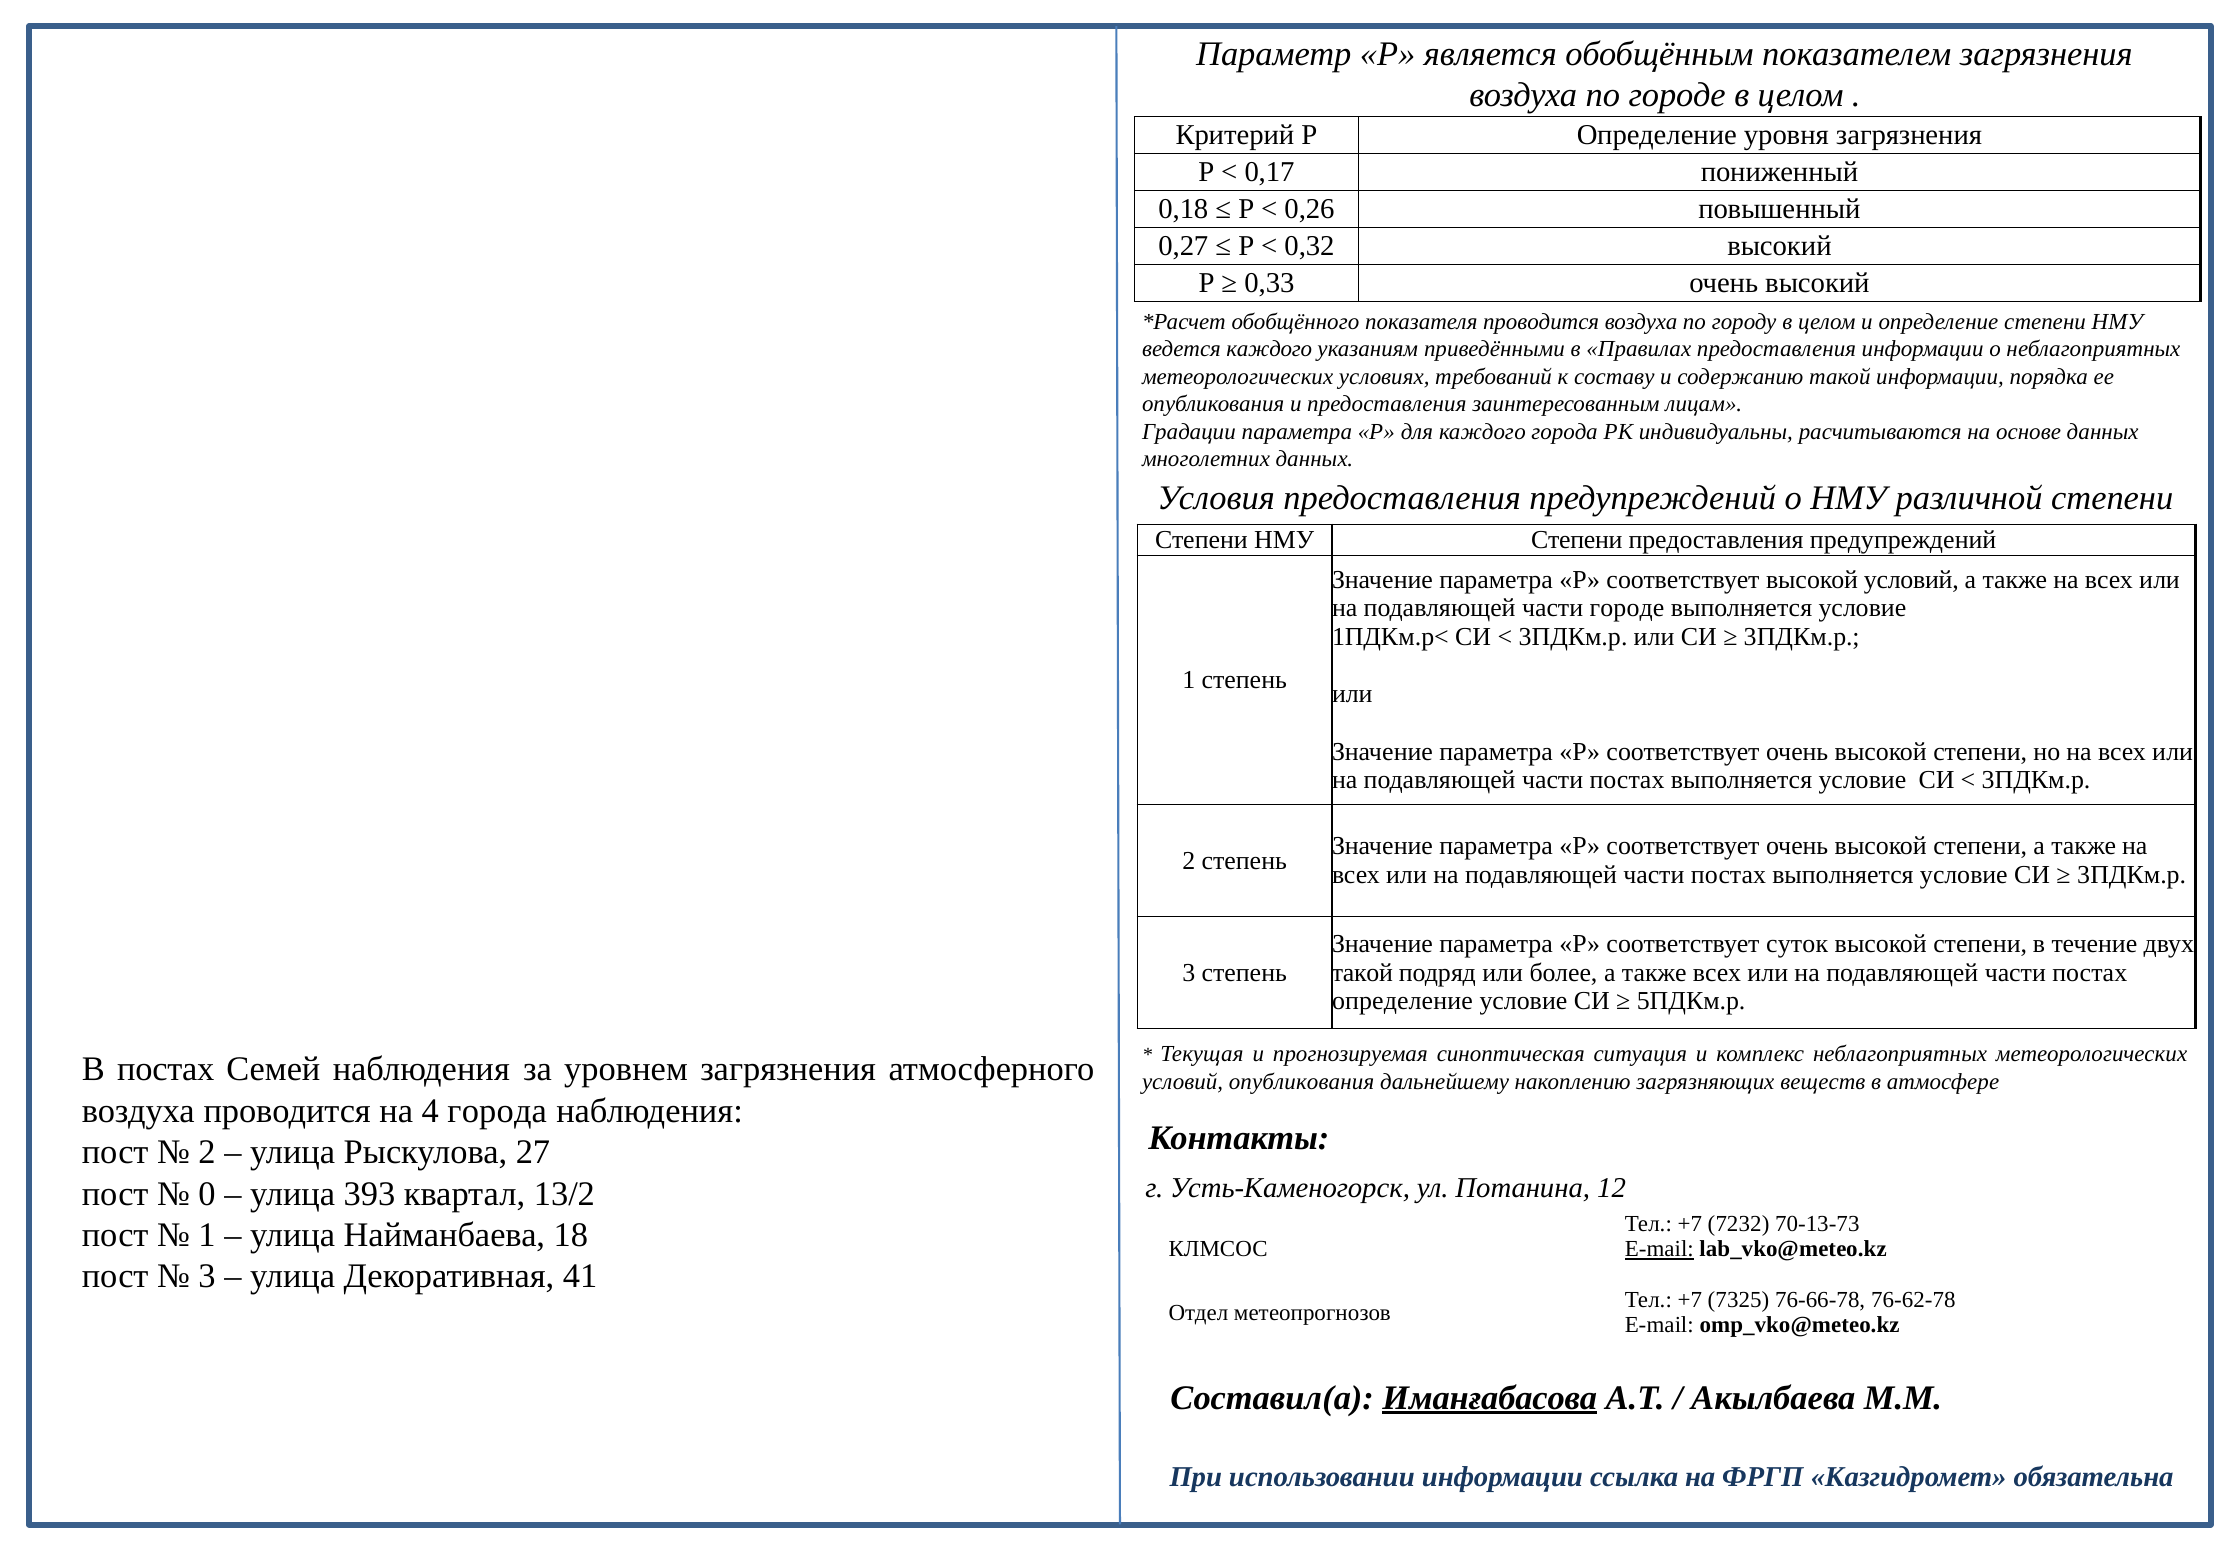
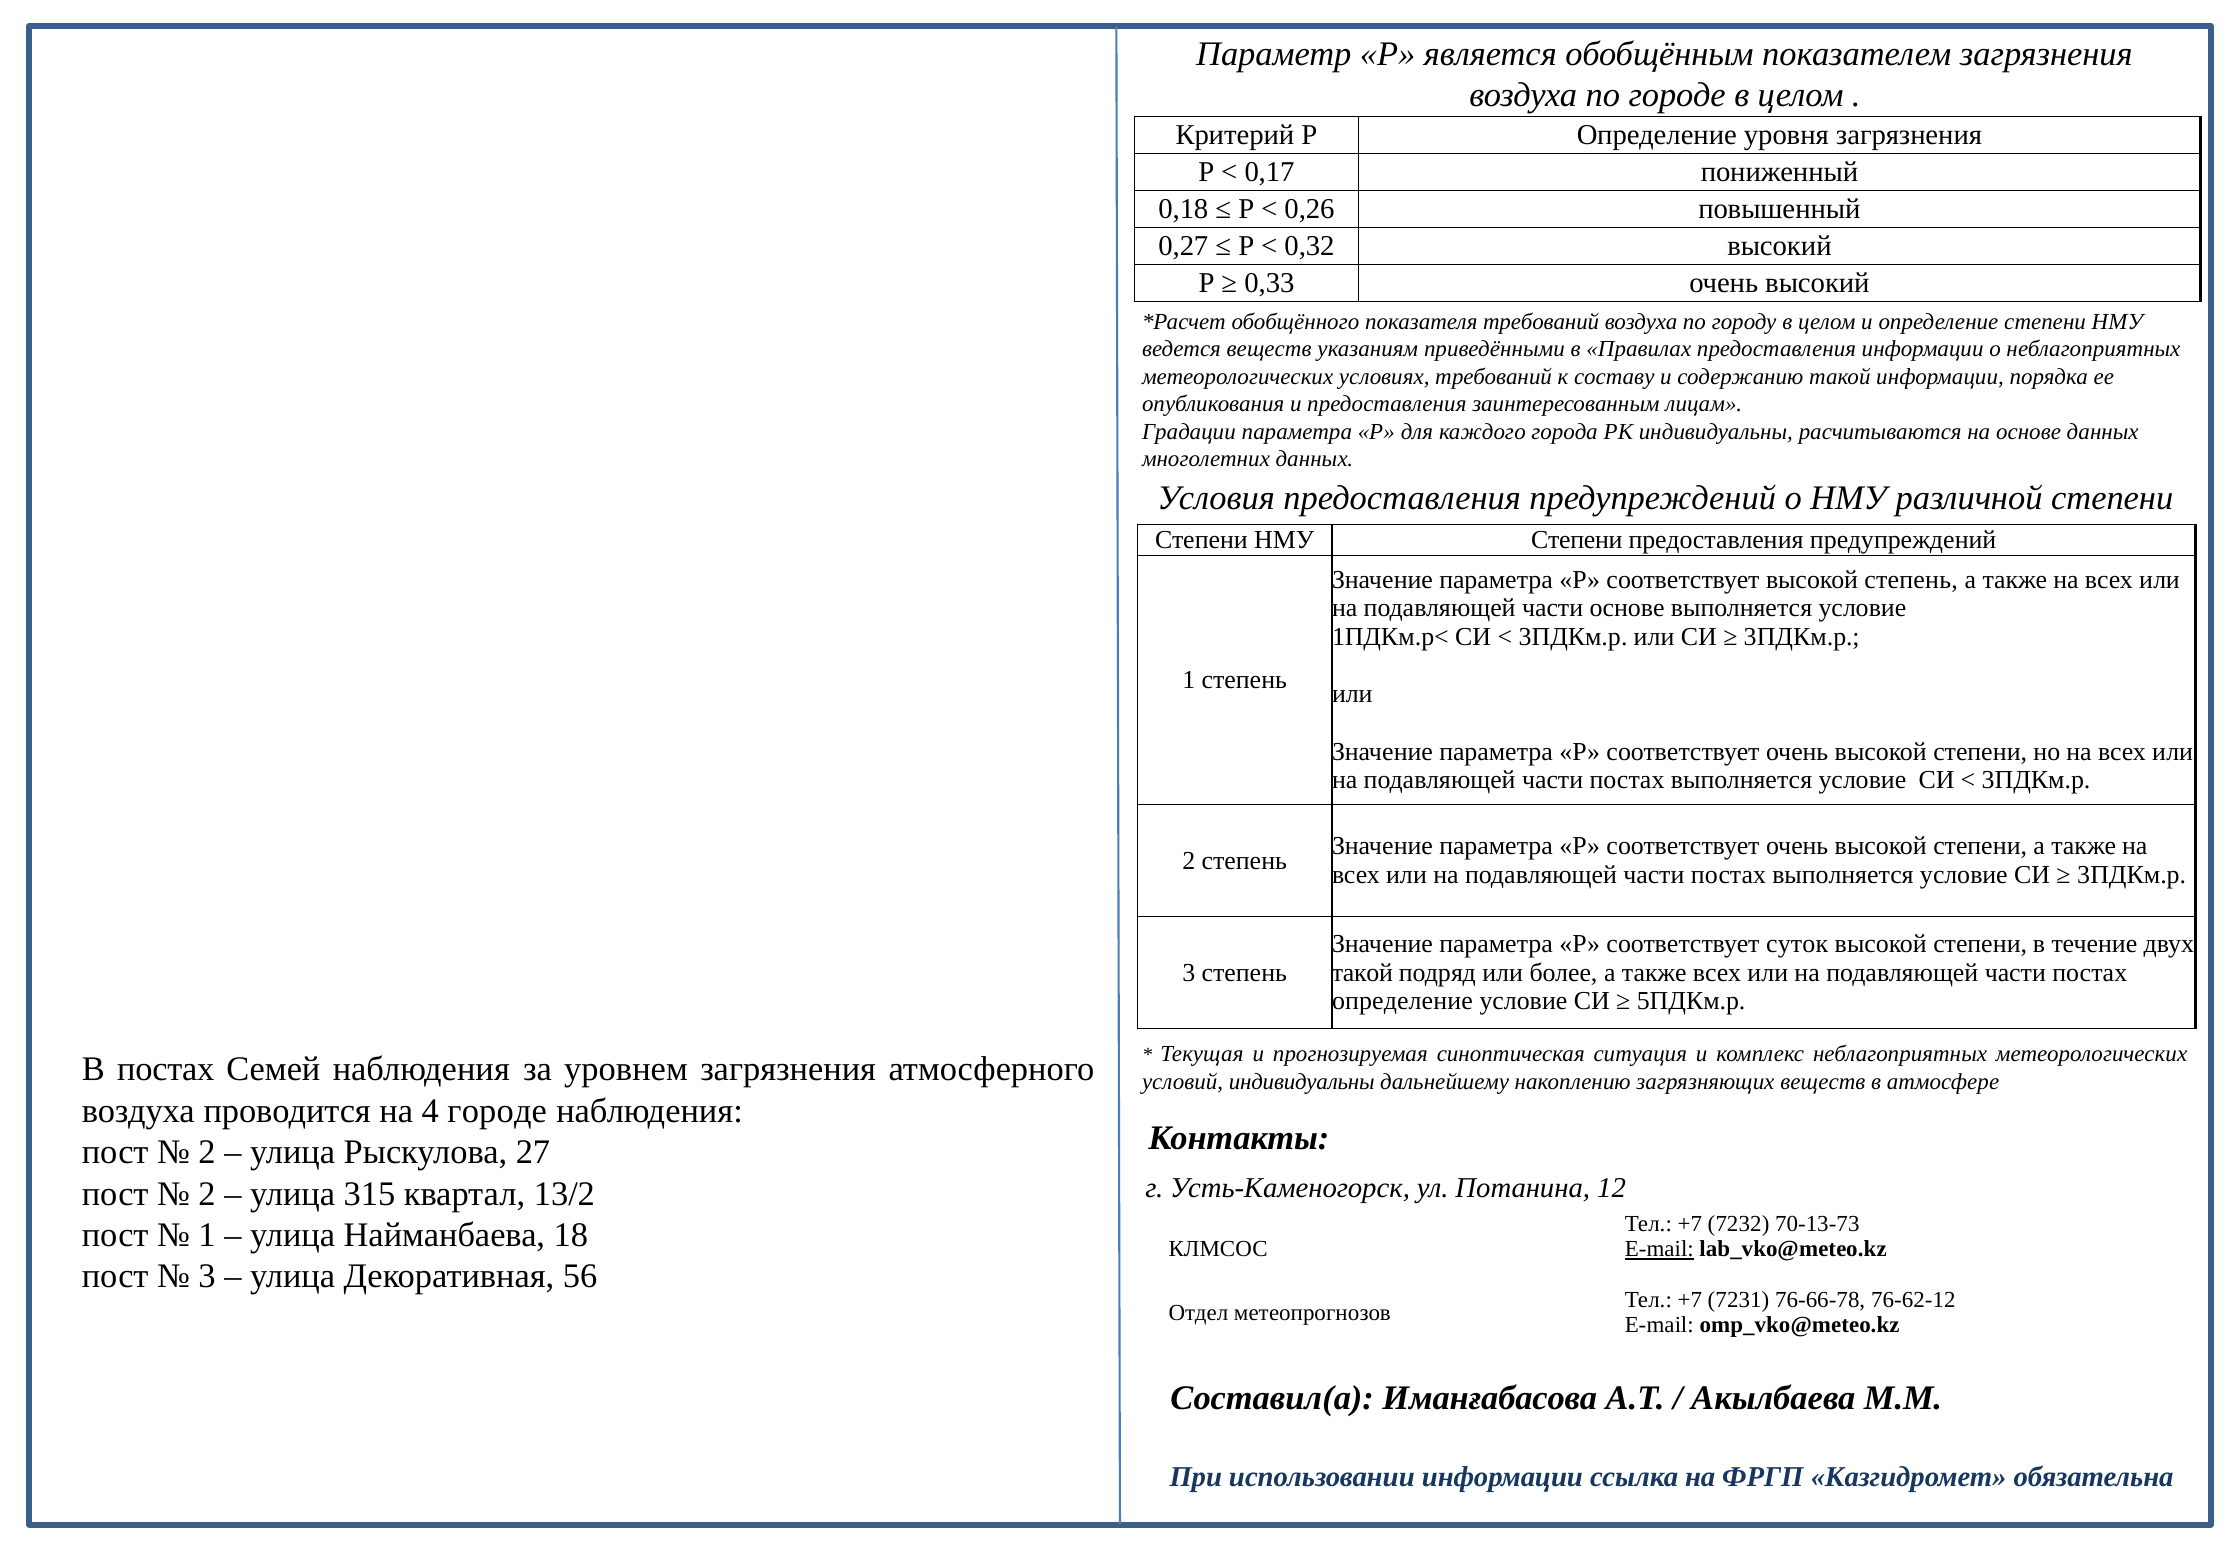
показателя проводится: проводится -> требований
ведется каждого: каждого -> веществ
высокой условий: условий -> степень
части городе: городе -> основе
условий опубликования: опубликования -> индивидуальны
4 города: города -> городе
0 at (207, 1194): 0 -> 2
393: 393 -> 315
41: 41 -> 56
7325: 7325 -> 7231
76-62-78: 76-62-78 -> 76-62-12
Иманғабасова underline: present -> none
